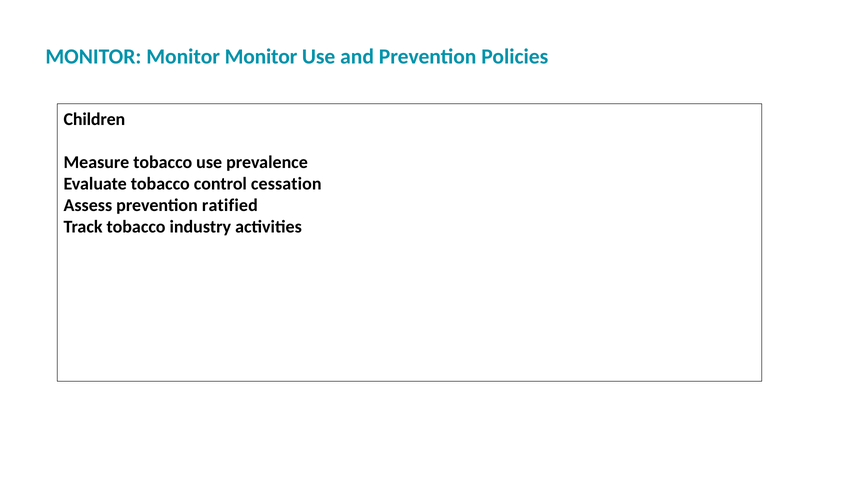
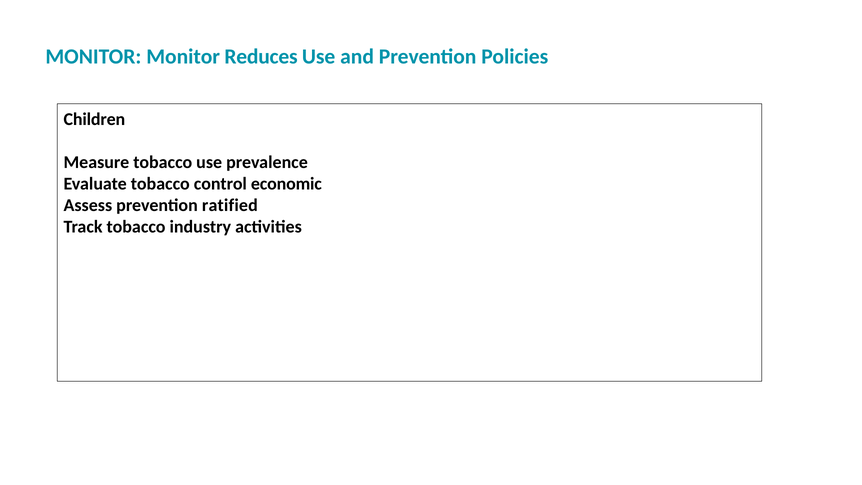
MONITOR Monitor Monitor: Monitor -> Reduces
cessation: cessation -> economic
